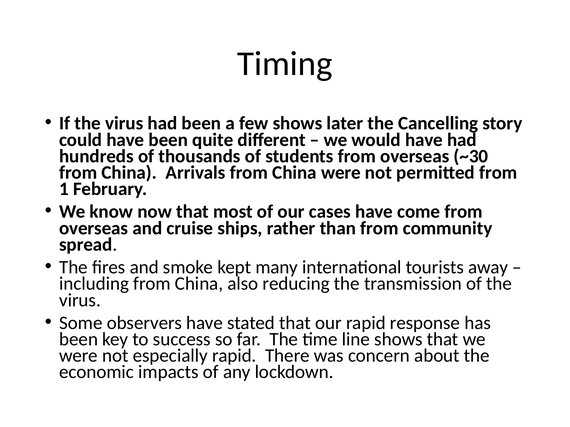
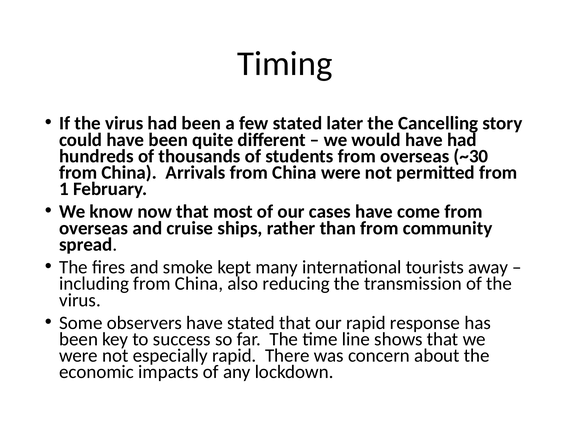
few shows: shows -> stated
